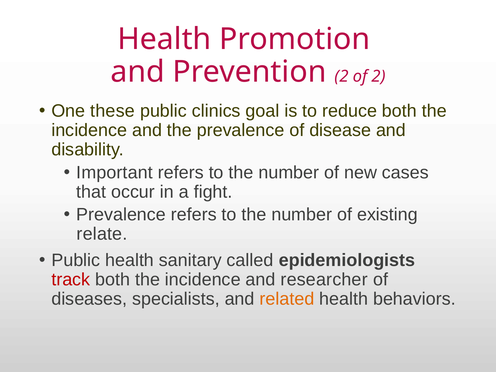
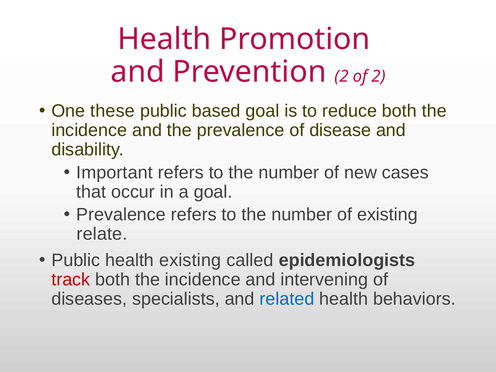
clinics: clinics -> based
a fight: fight -> goal
health sanitary: sanitary -> existing
researcher: researcher -> intervening
related colour: orange -> blue
